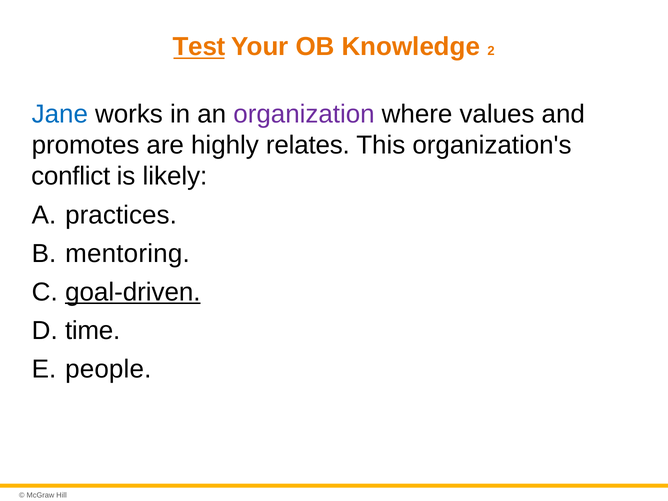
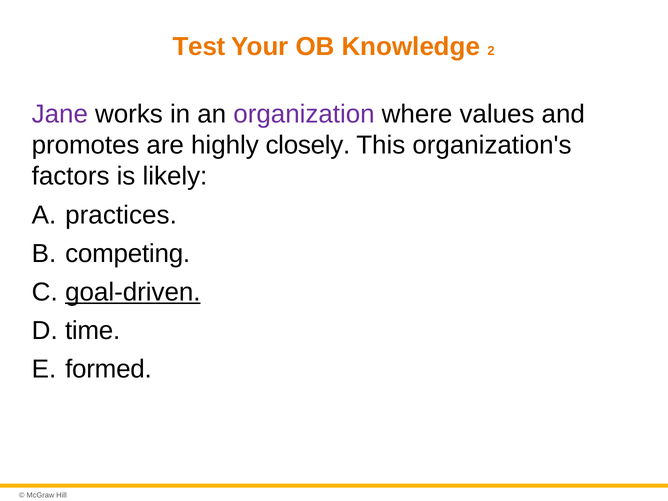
Test underline: present -> none
Jane colour: blue -> purple
relates: relates -> closely
conflict: conflict -> factors
mentoring: mentoring -> competing
people: people -> formed
